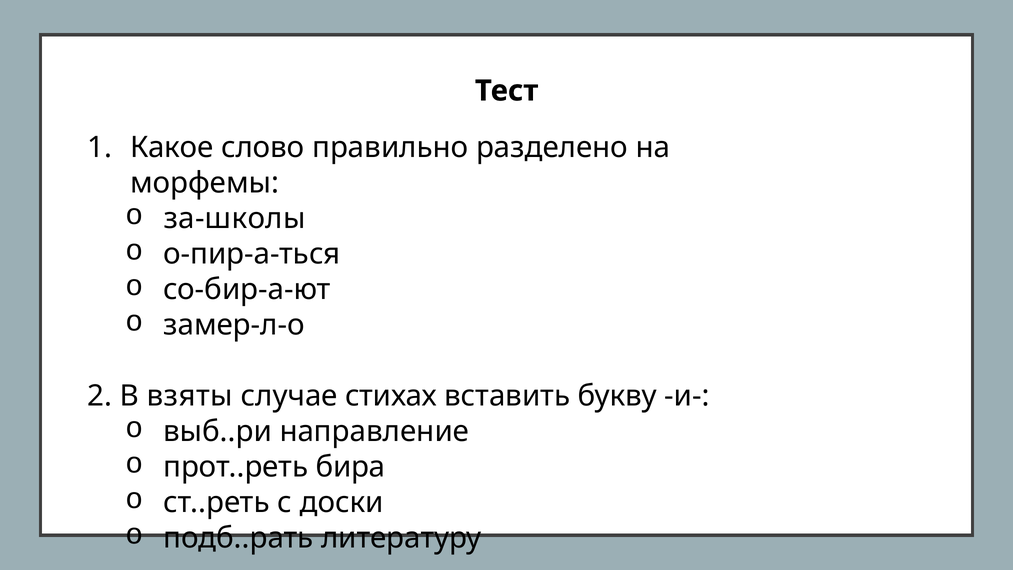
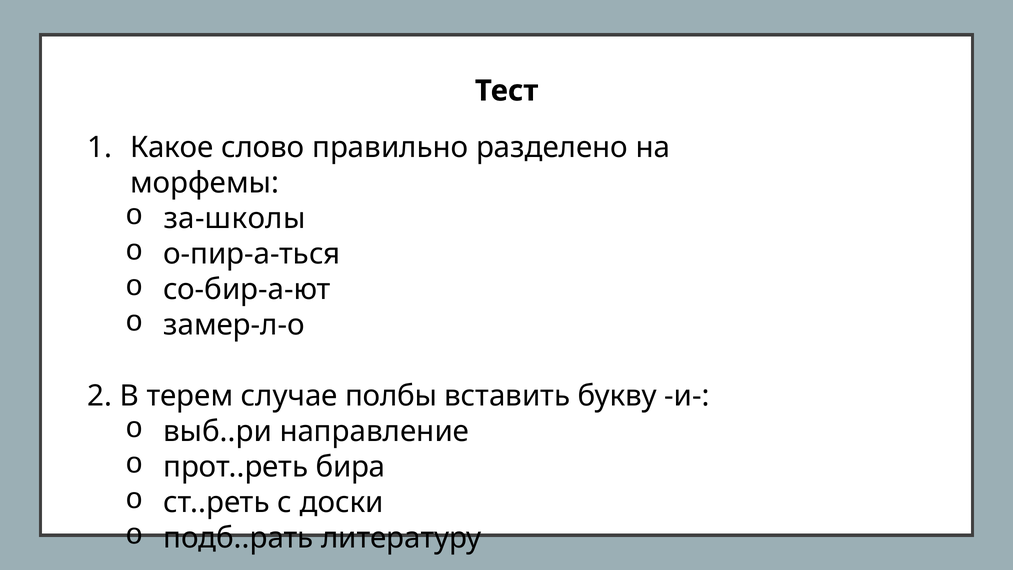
взяты: взяты -> терем
стихах: стихах -> полбы
